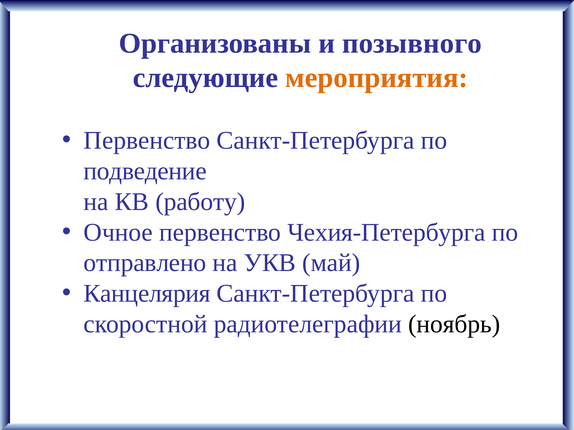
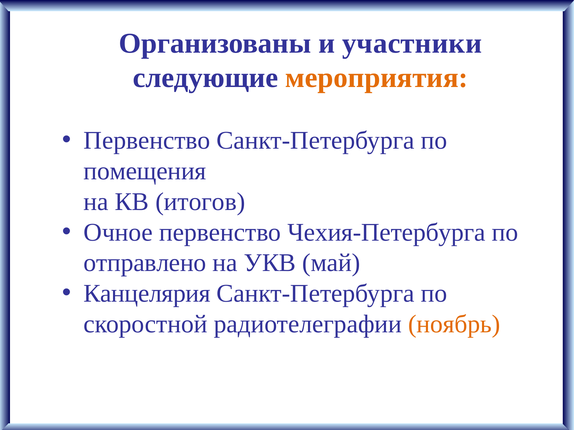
позывного: позывного -> участники
подведение: подведение -> помещения
работу: работу -> итогов
ноябрь colour: black -> orange
